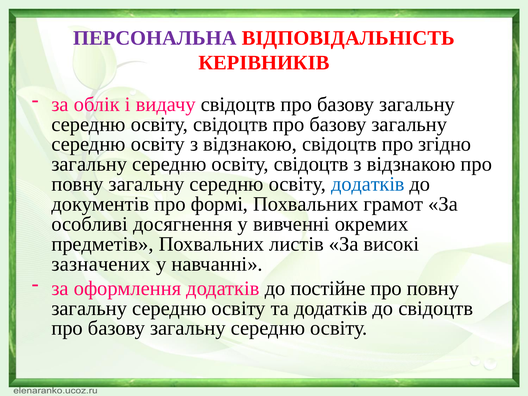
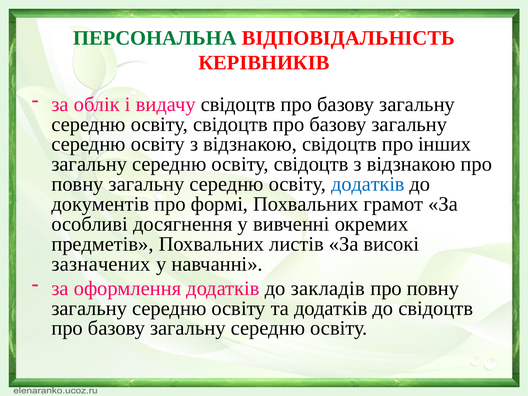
ПЕРСОНАЛЬНА colour: purple -> green
згідно: згідно -> інших
постійне: постійне -> закладів
